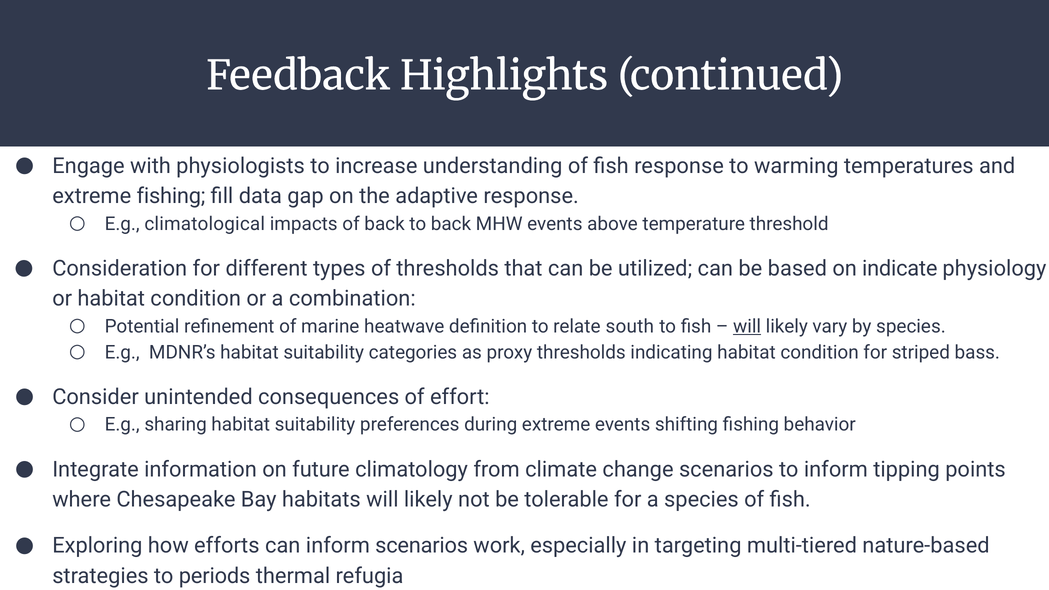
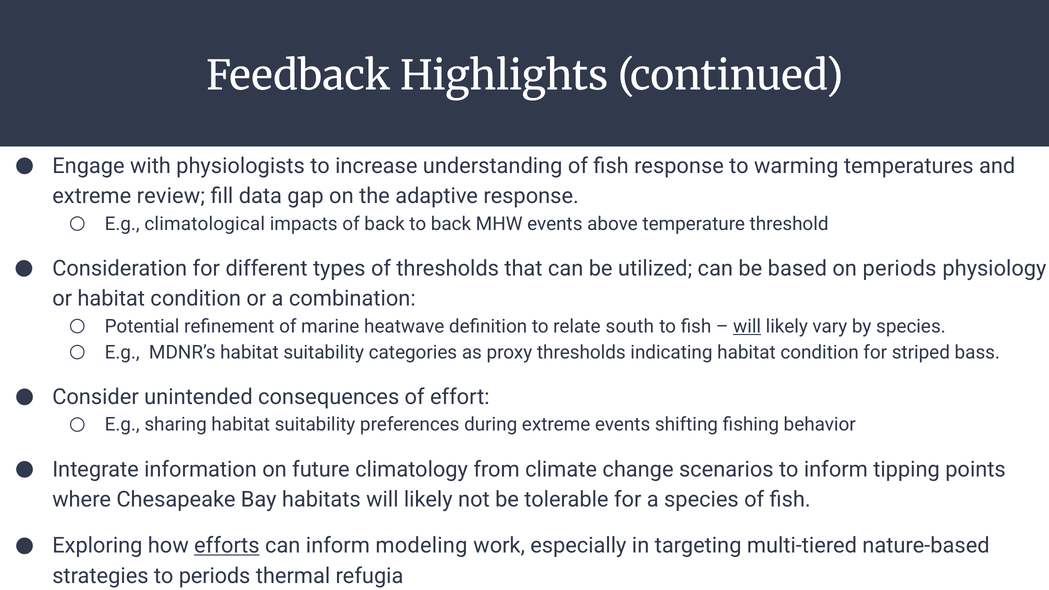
extreme fishing: fishing -> review
on indicate: indicate -> periods
efforts underline: none -> present
inform scenarios: scenarios -> modeling
